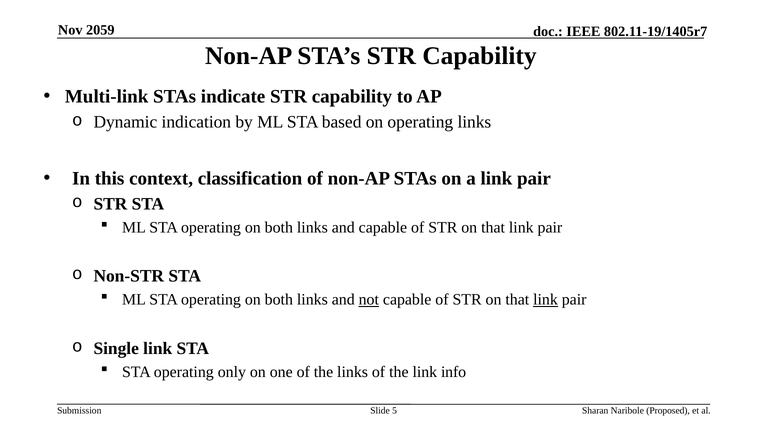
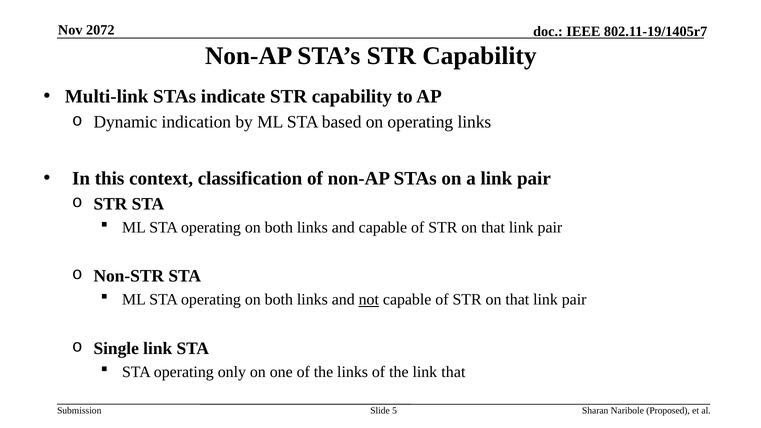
2059: 2059 -> 2072
link at (545, 300) underline: present -> none
link info: info -> that
